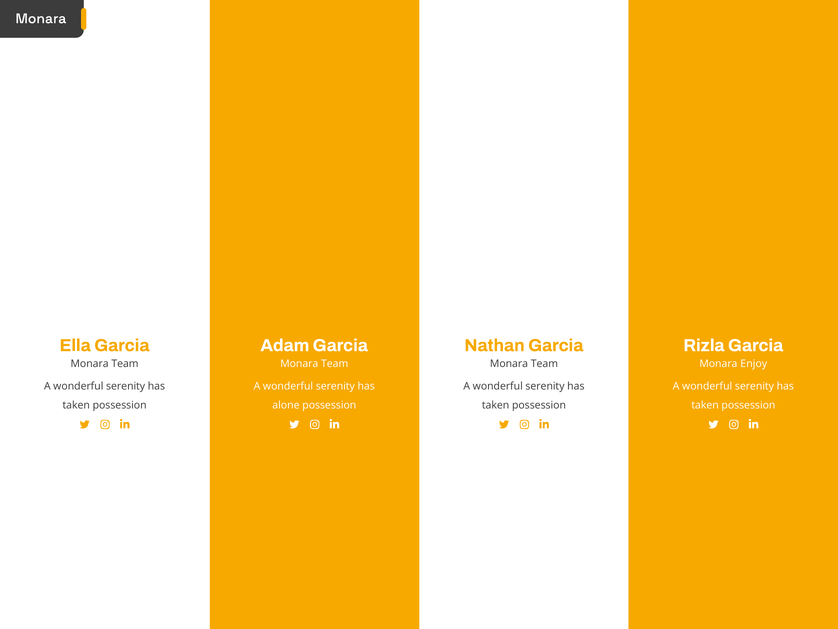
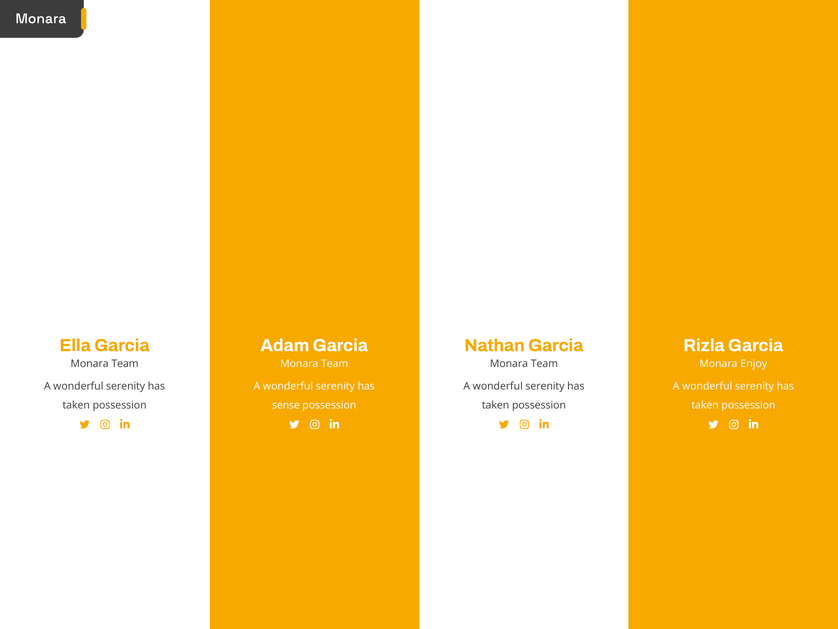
alone: alone -> sense
